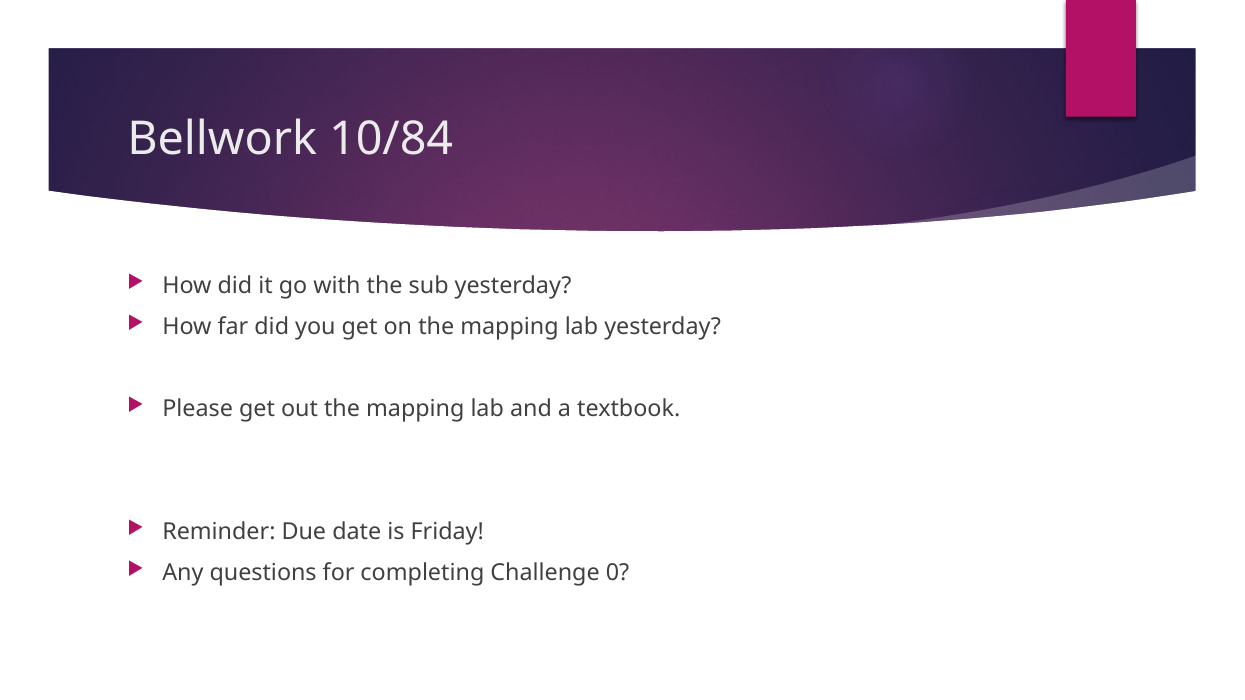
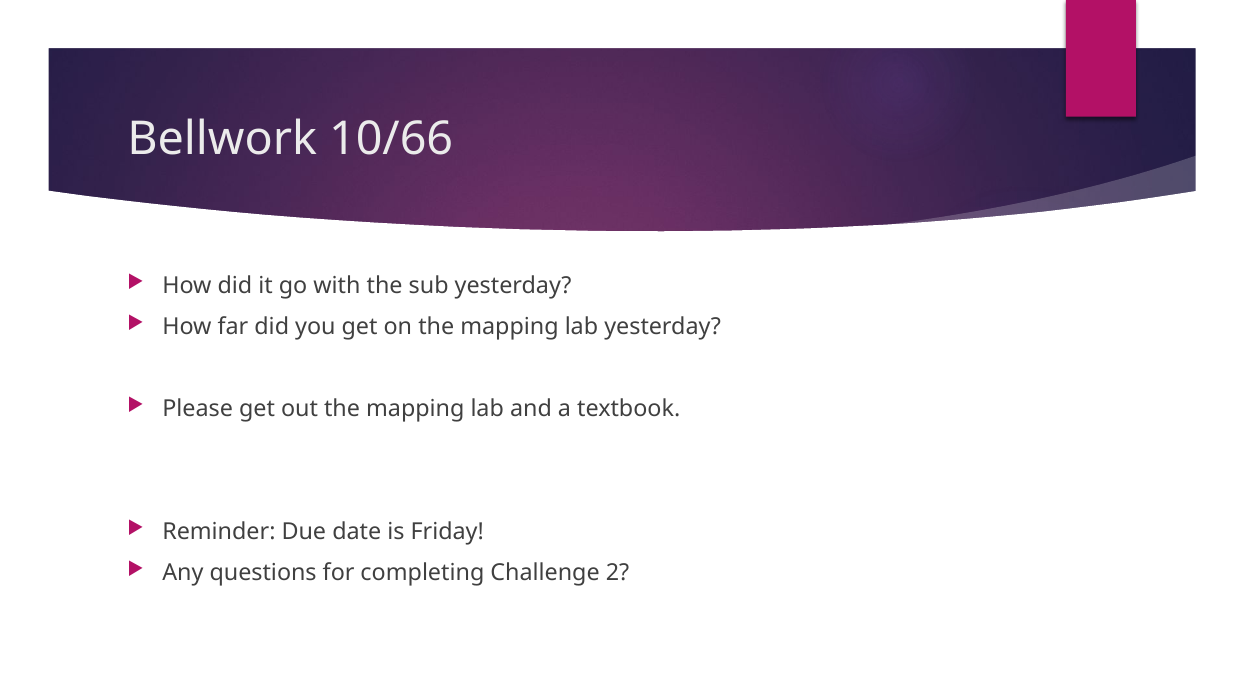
10/84: 10/84 -> 10/66
0: 0 -> 2
